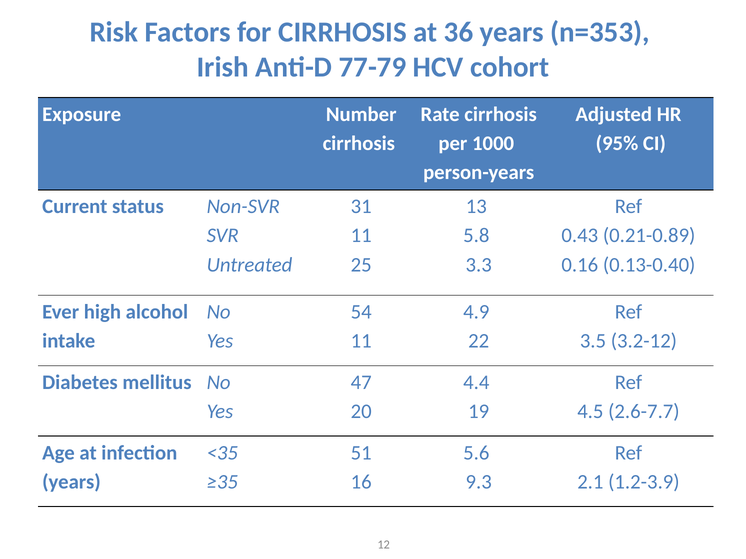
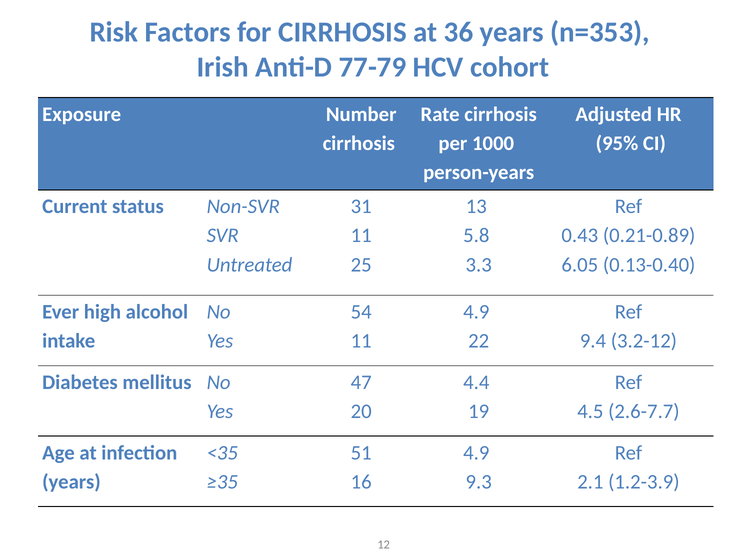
0.16: 0.16 -> 6.05
3.5: 3.5 -> 9.4
5.6 at (476, 453): 5.6 -> 4.9
